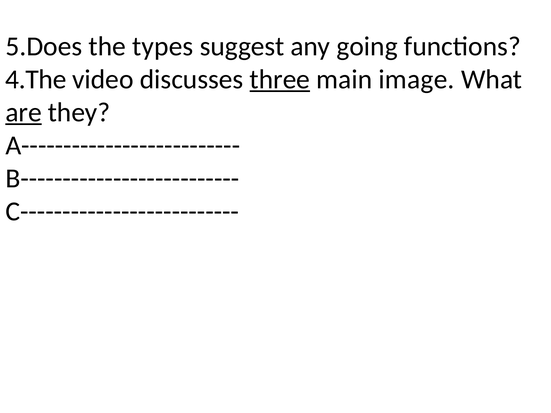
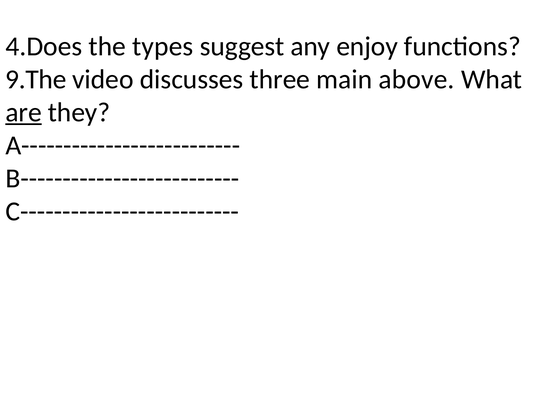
5.Does: 5.Does -> 4.Does
going: going -> enjoy
4.The: 4.The -> 9.The
three underline: present -> none
image: image -> above
